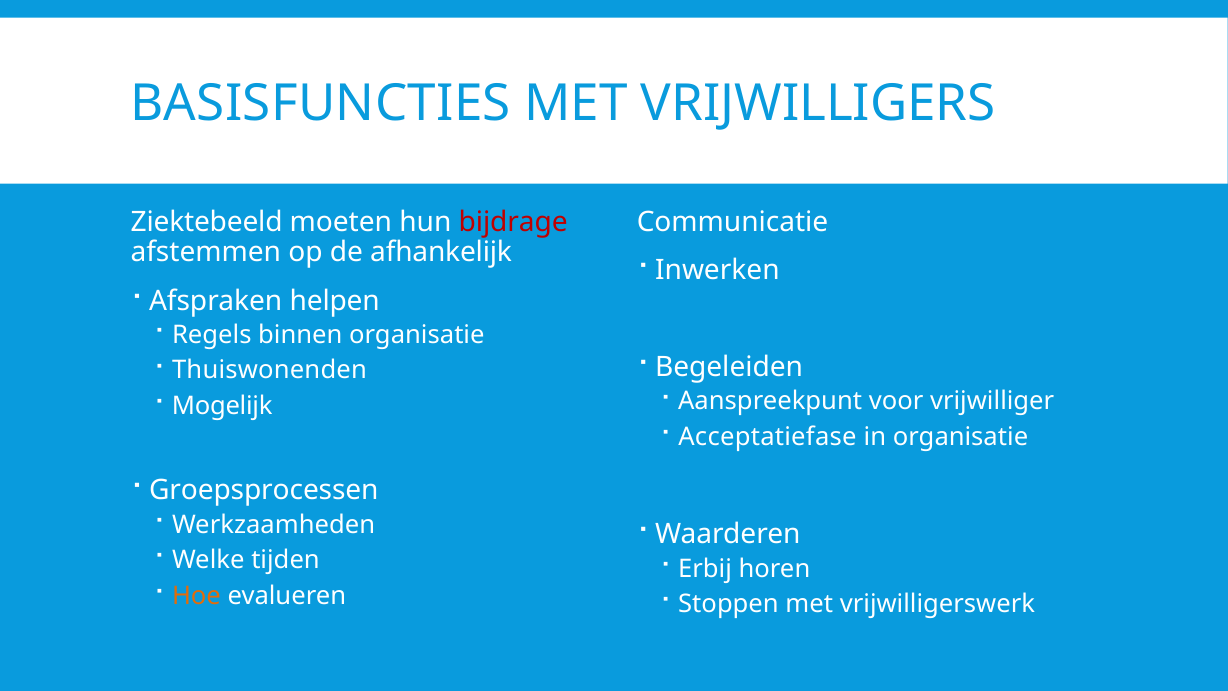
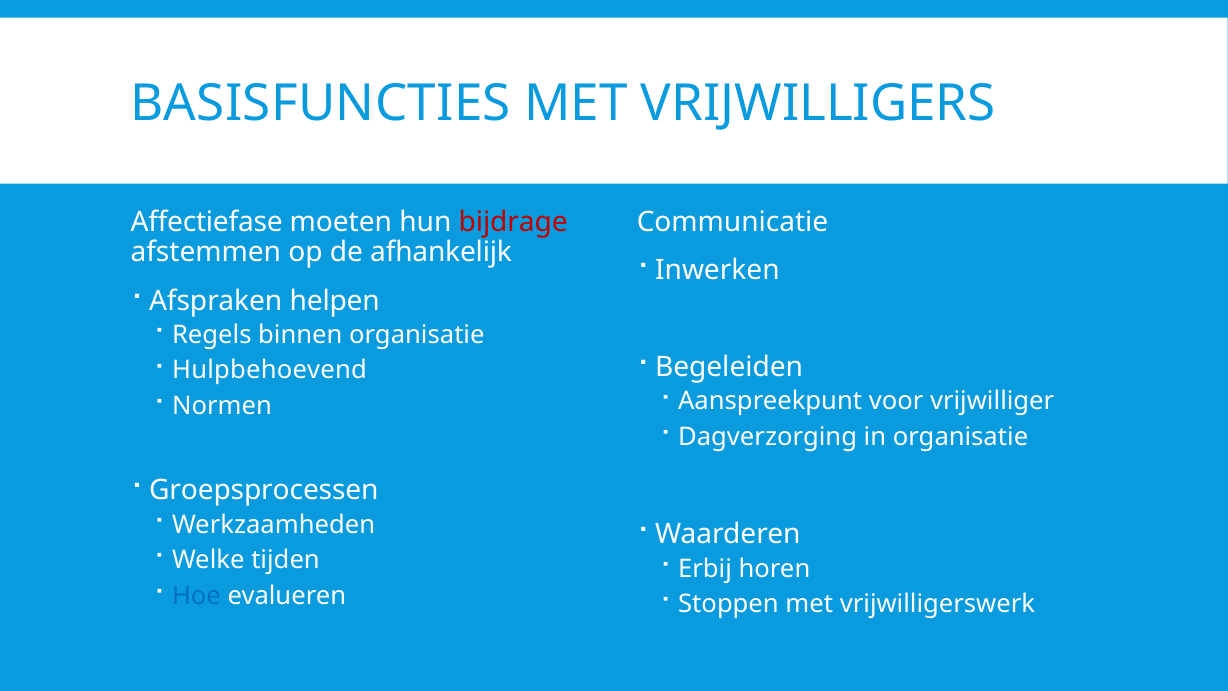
Ziektebeeld: Ziektebeeld -> Affectiefase
Thuiswonenden: Thuiswonenden -> Hulpbehoevend
Mogelijk: Mogelijk -> Normen
Acceptatiefase: Acceptatiefase -> Dagverzorging
Hoe colour: orange -> blue
